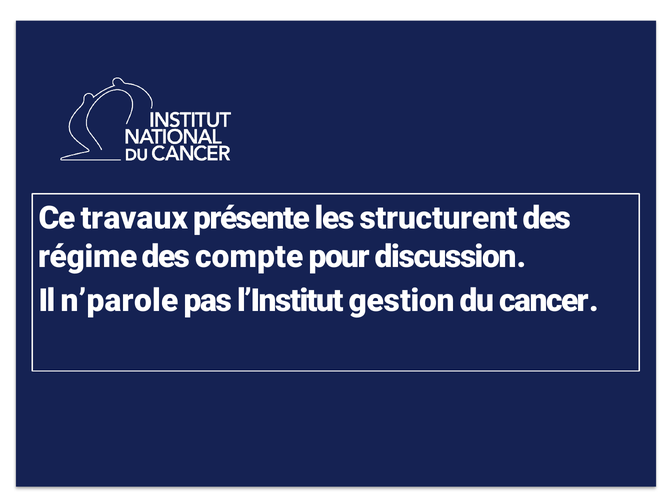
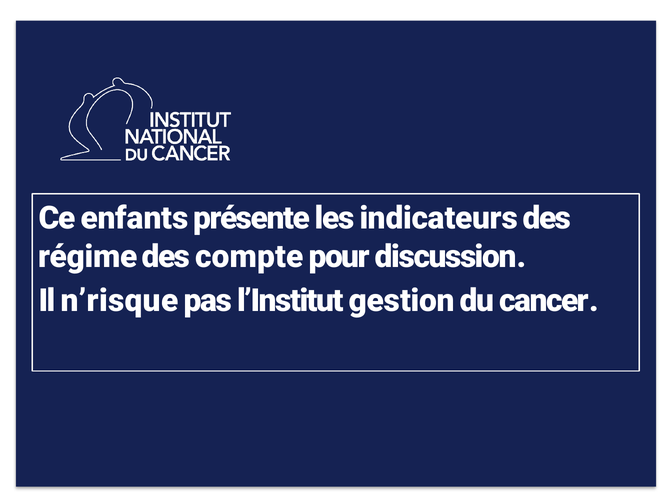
travaux: travaux -> enfants
structurent: structurent -> indicateurs
n’parole: n’parole -> n’risque
